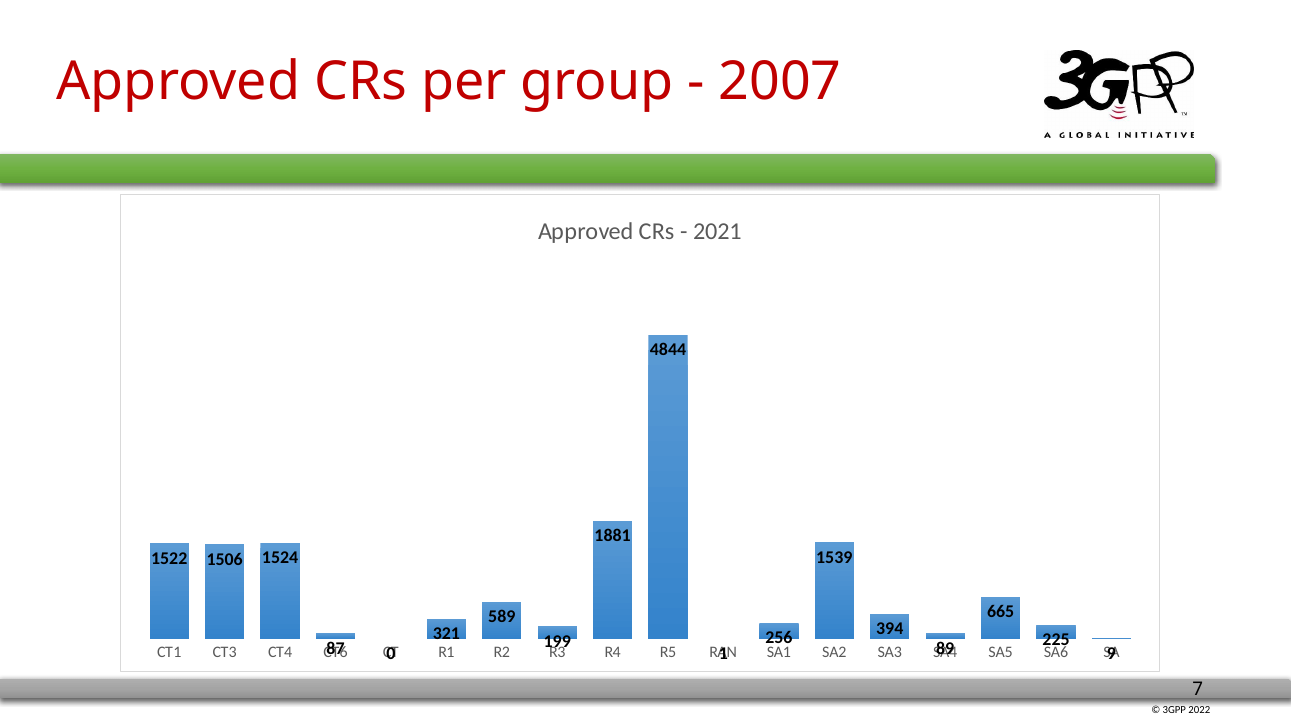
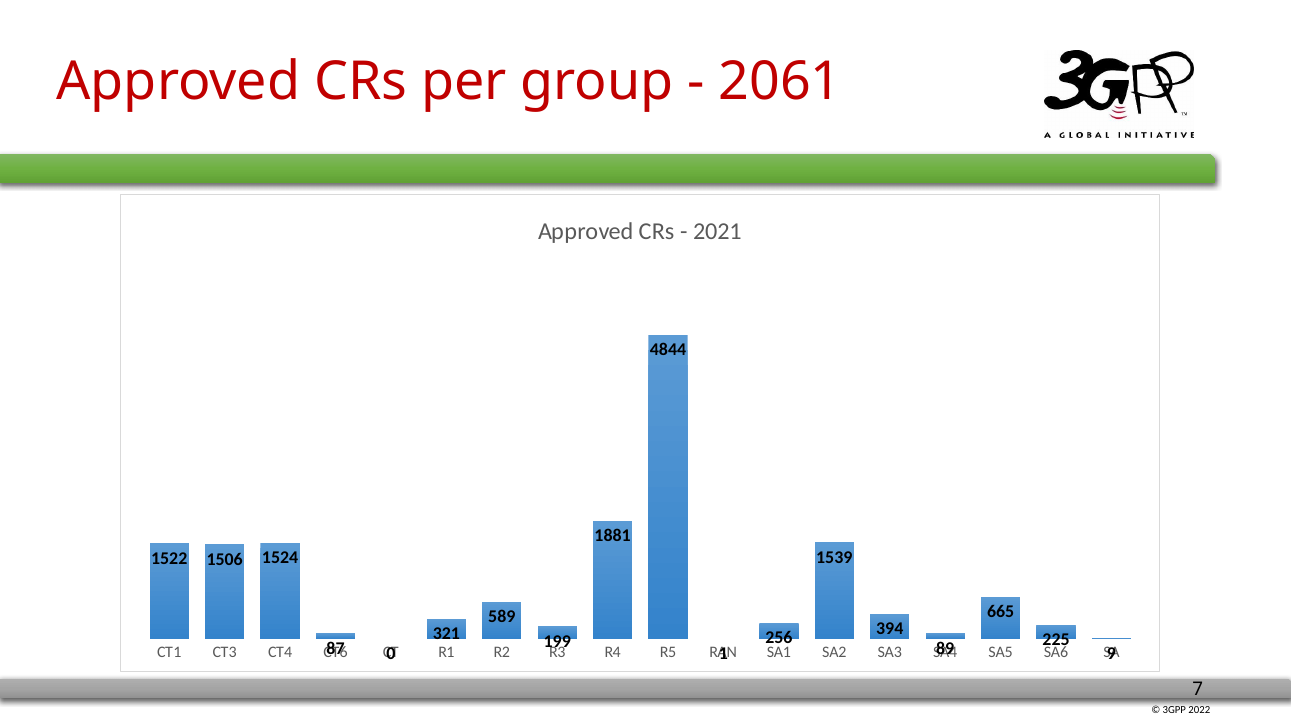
2007: 2007 -> 2061
